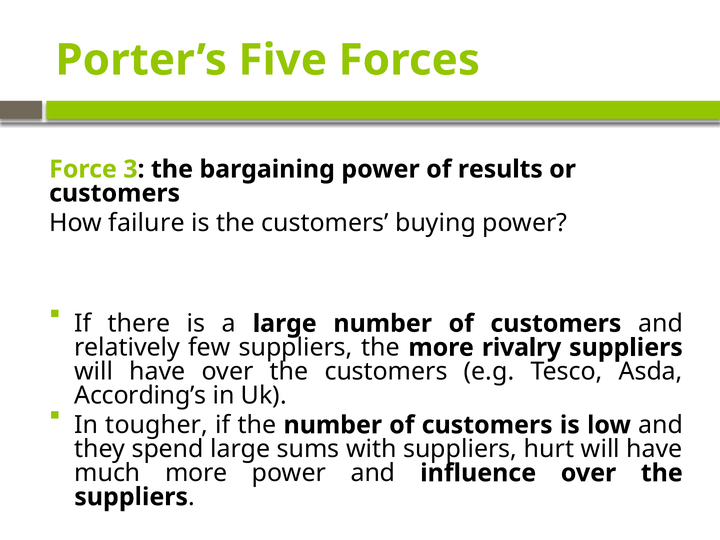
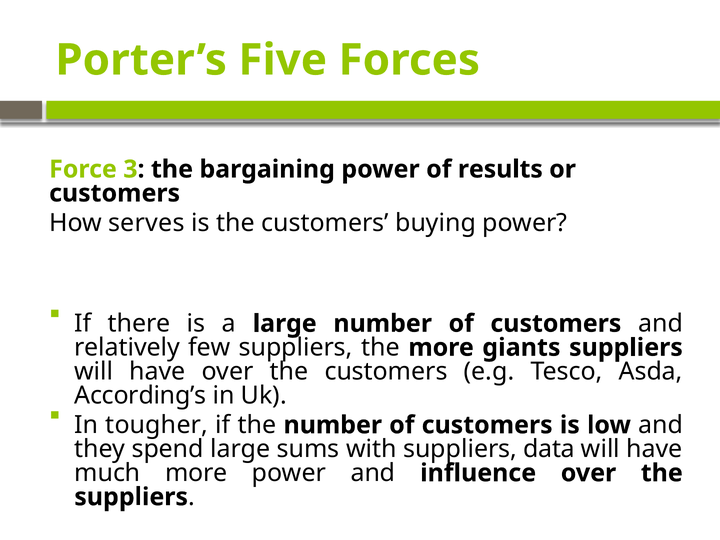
failure: failure -> serves
rivalry: rivalry -> giants
hurt: hurt -> data
